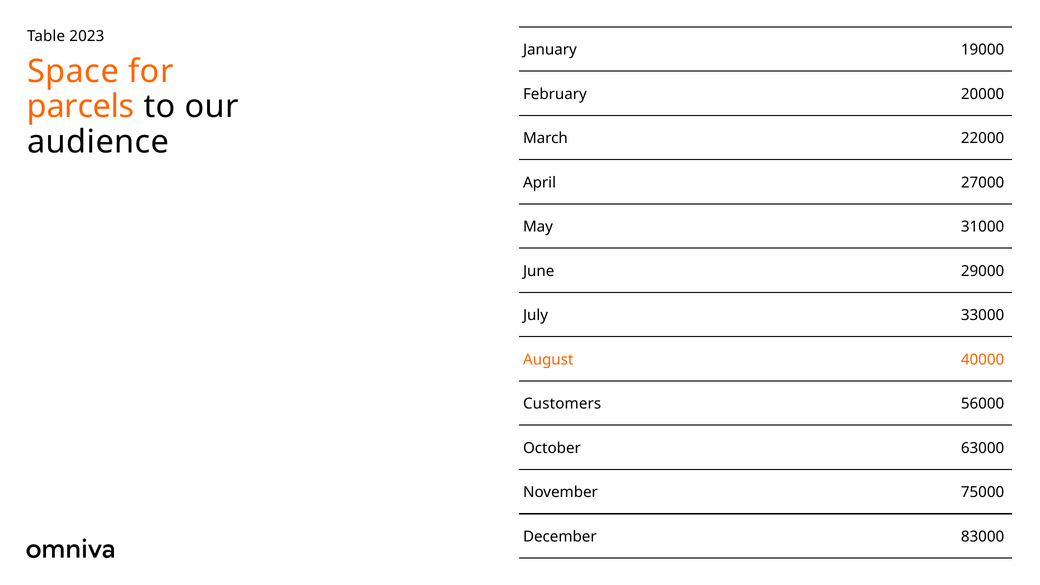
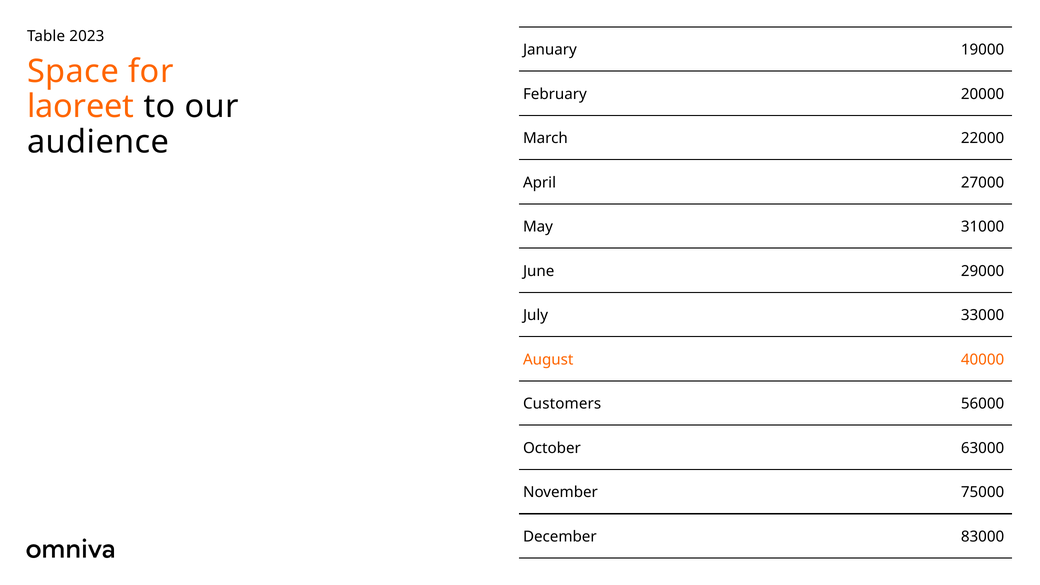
parcels: parcels -> laoreet
